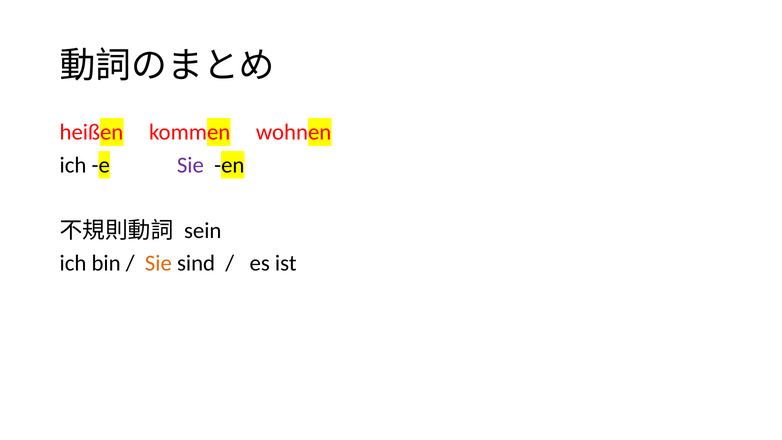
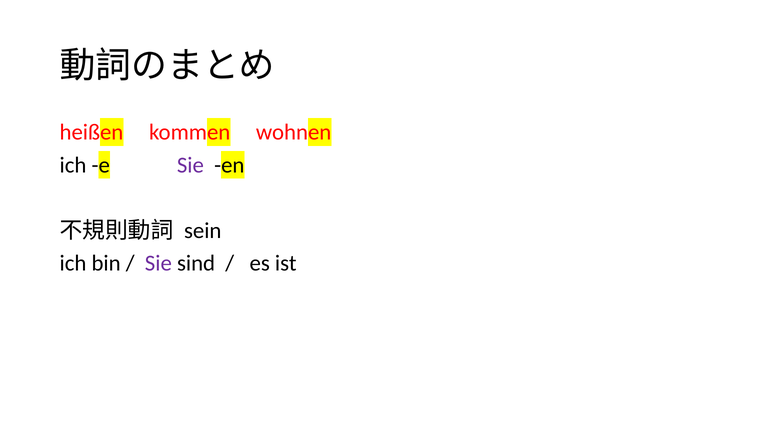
Sie at (158, 263) colour: orange -> purple
